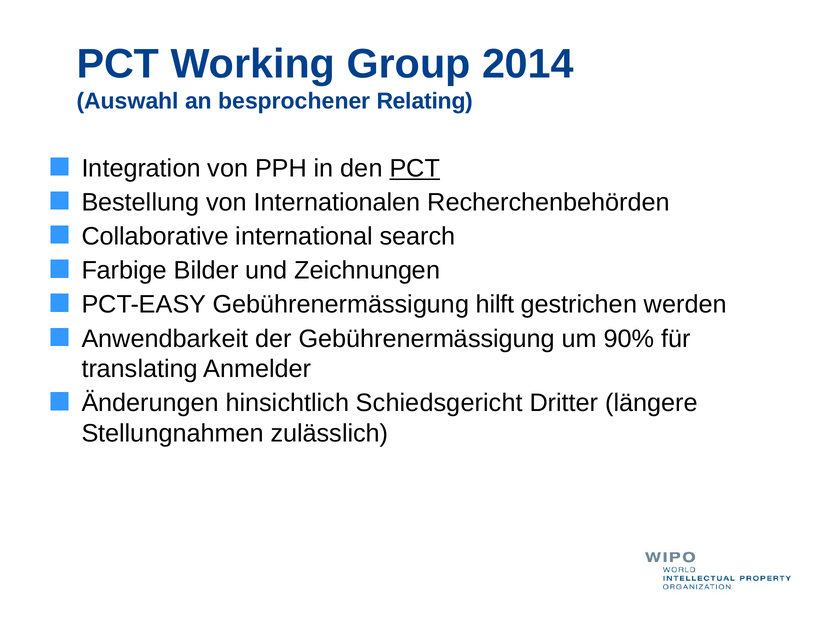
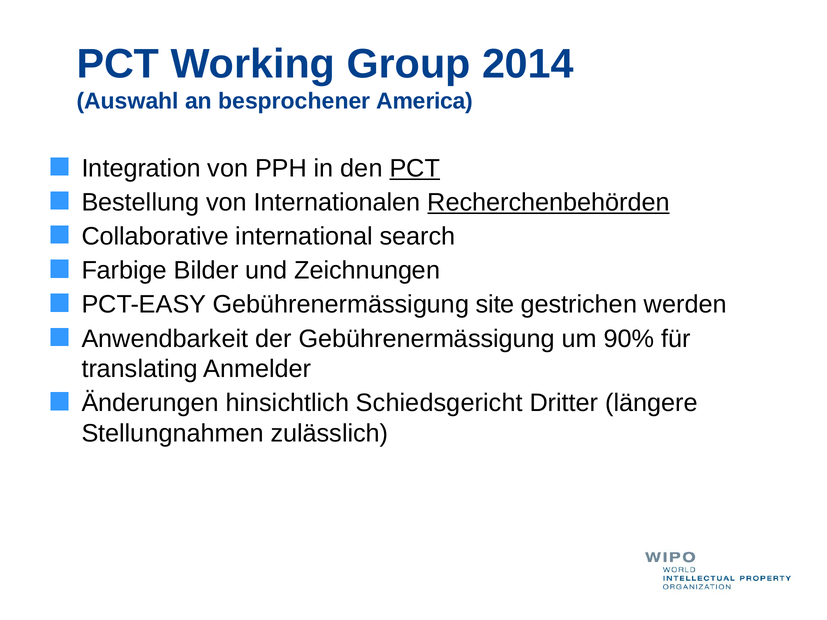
Relating: Relating -> America
Recherchenbehörden underline: none -> present
hilft: hilft -> site
